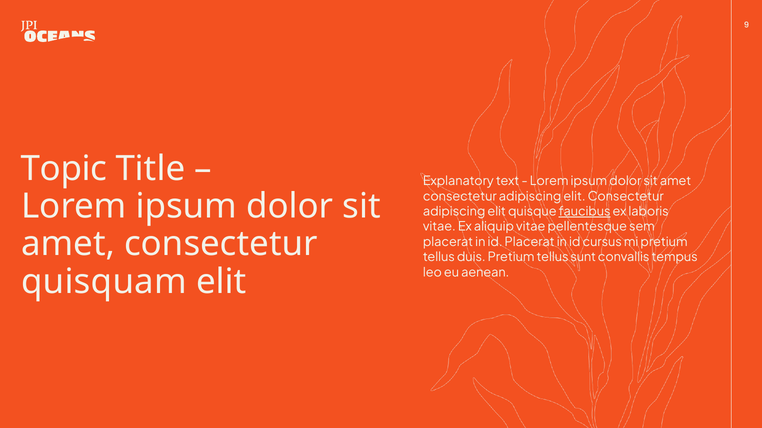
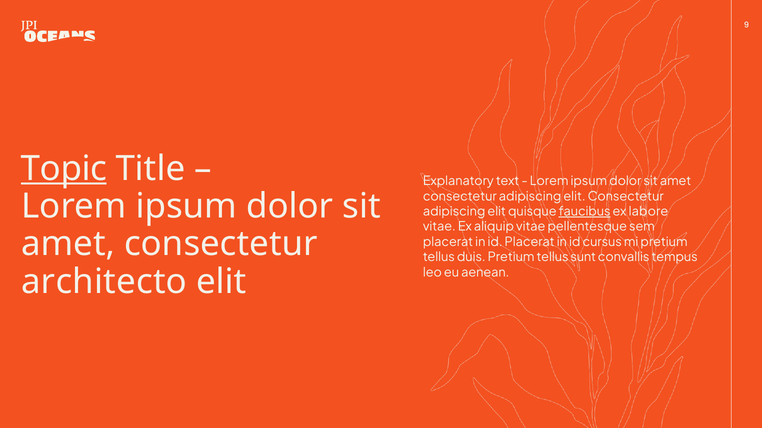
Topic underline: none -> present
laboris: laboris -> labore
quisquam: quisquam -> architecto
